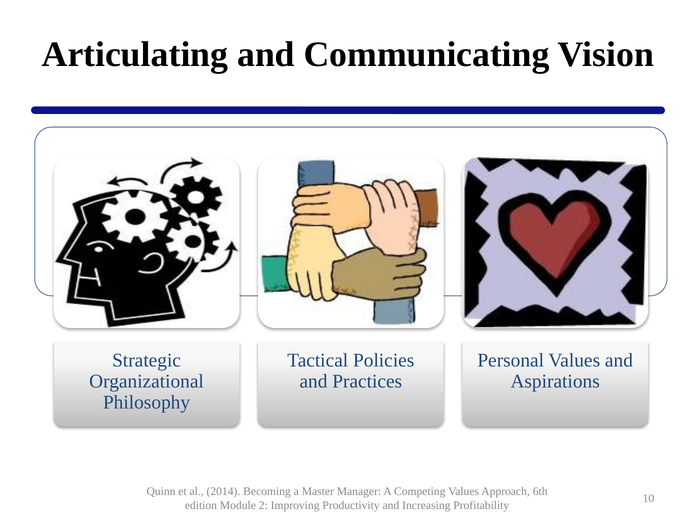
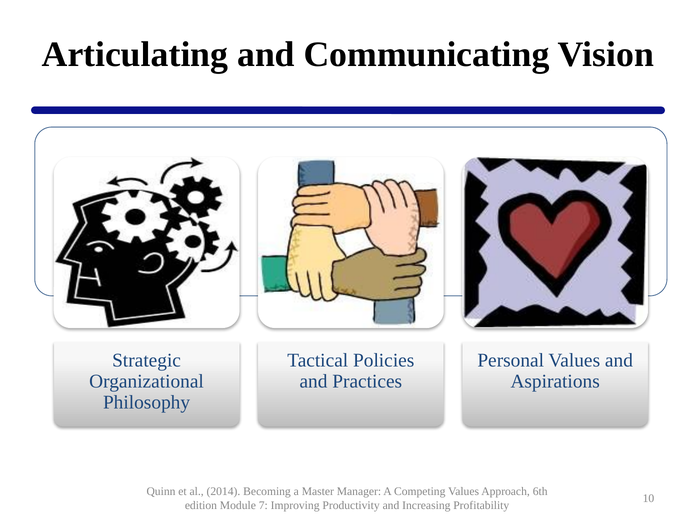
2: 2 -> 7
